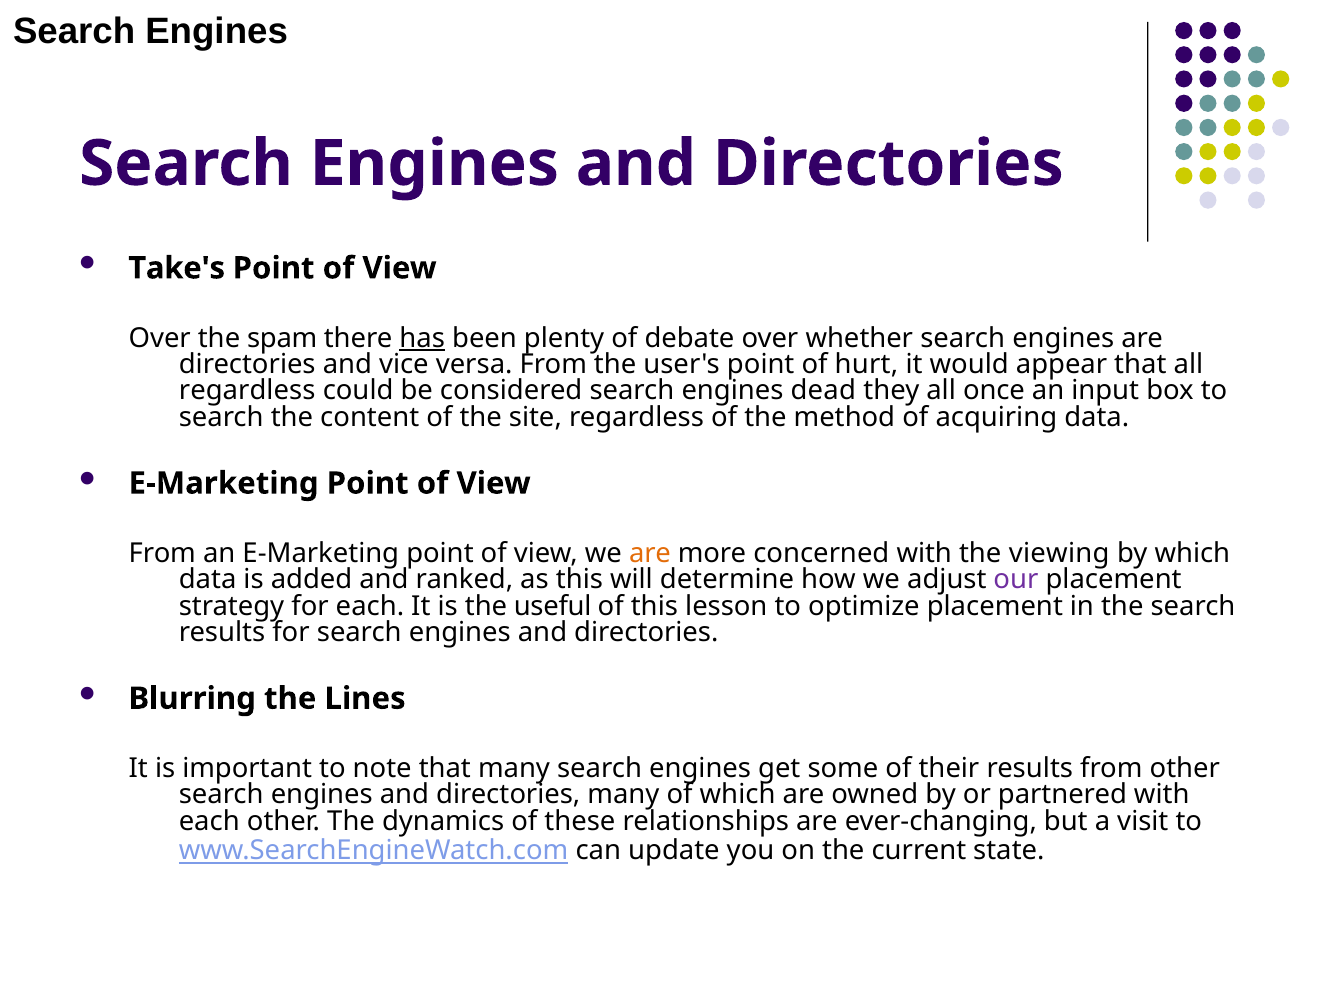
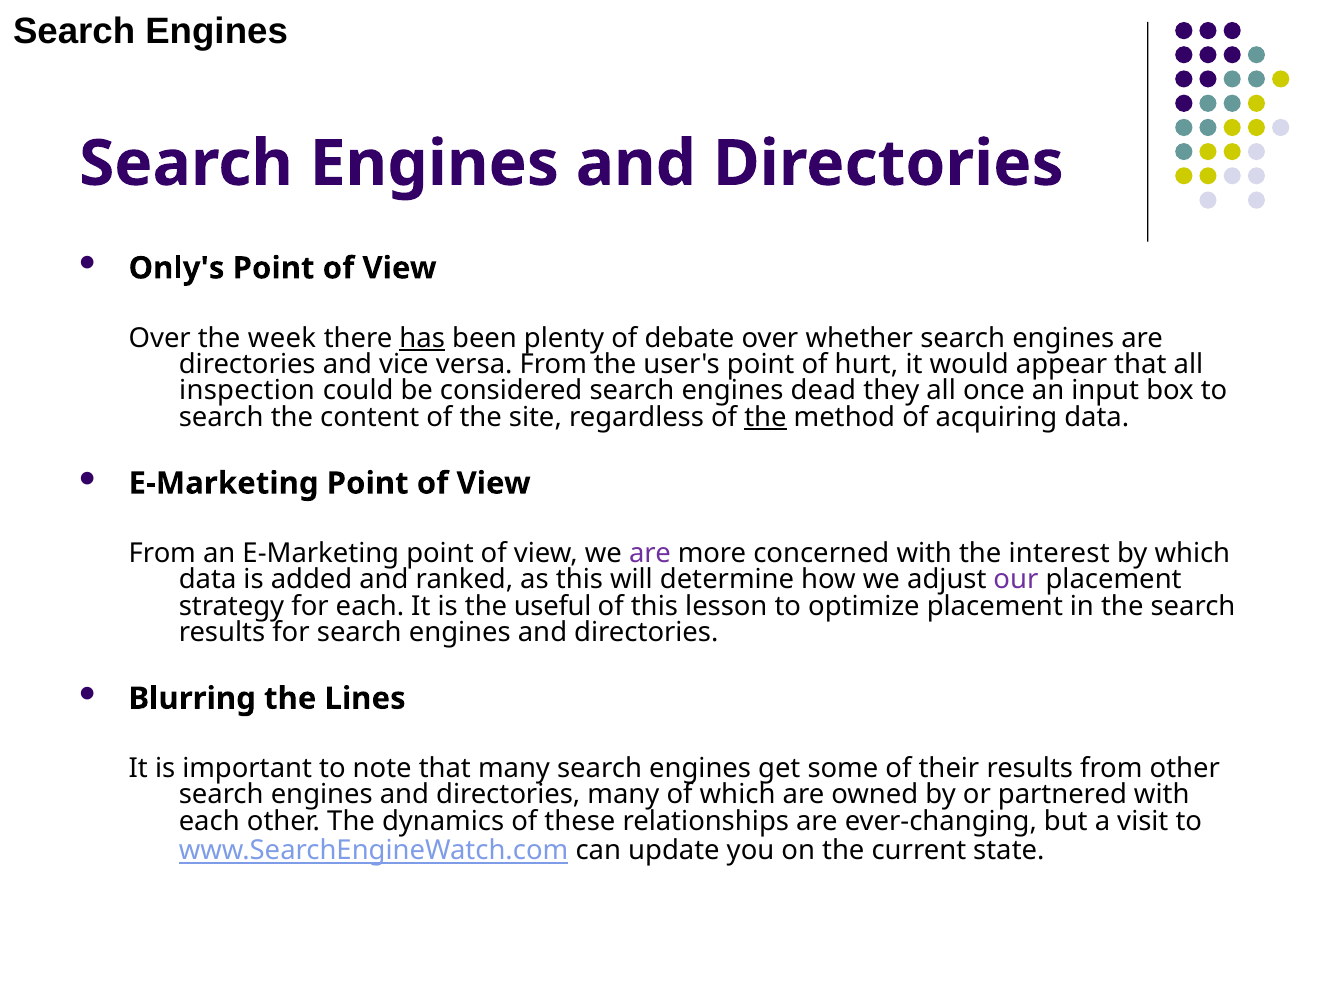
Take's: Take's -> Only's
spam: spam -> week
regardless at (247, 391): regardless -> inspection
the at (765, 417) underline: none -> present
are at (650, 553) colour: orange -> purple
viewing: viewing -> interest
